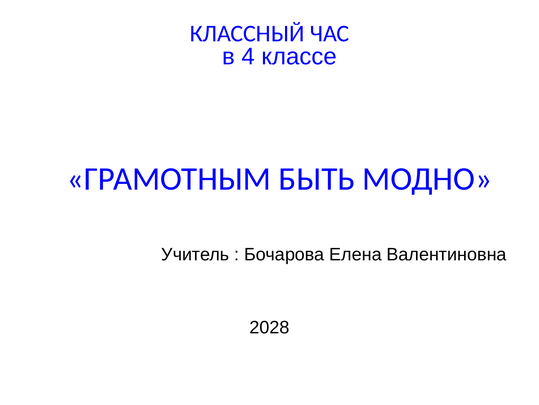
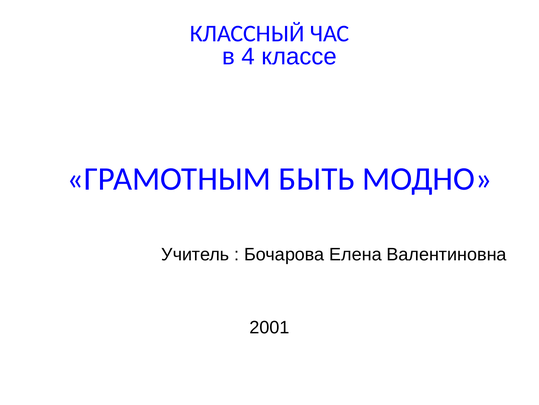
2028: 2028 -> 2001
